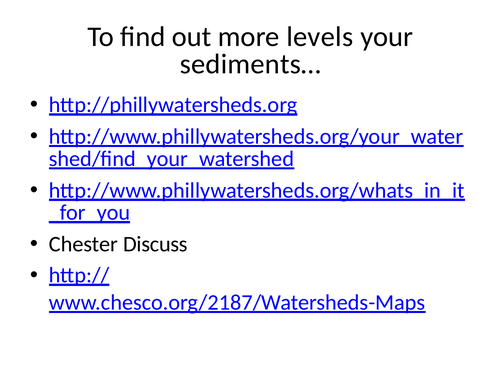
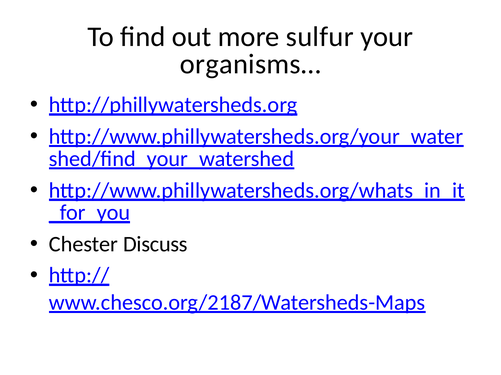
levels: levels -> sulfur
sediments…: sediments… -> organisms…
